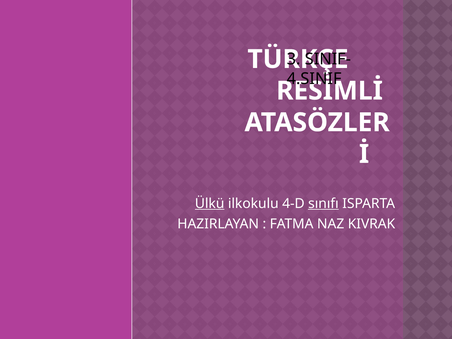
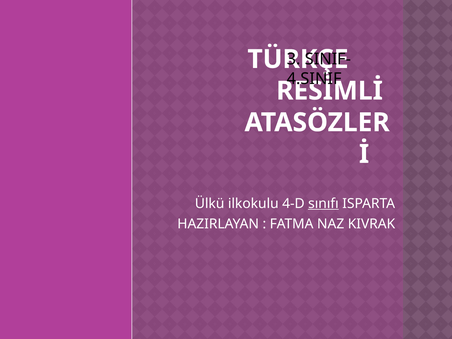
Ülkü underline: present -> none
